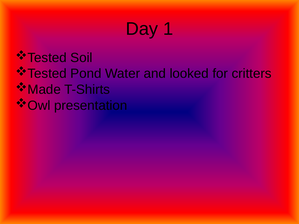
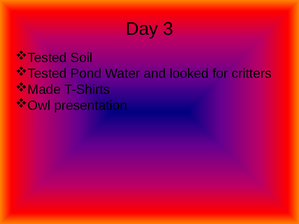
1: 1 -> 3
